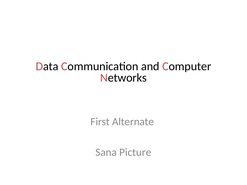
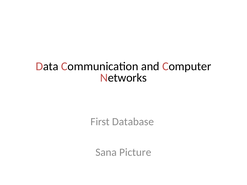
Alternate: Alternate -> Database
